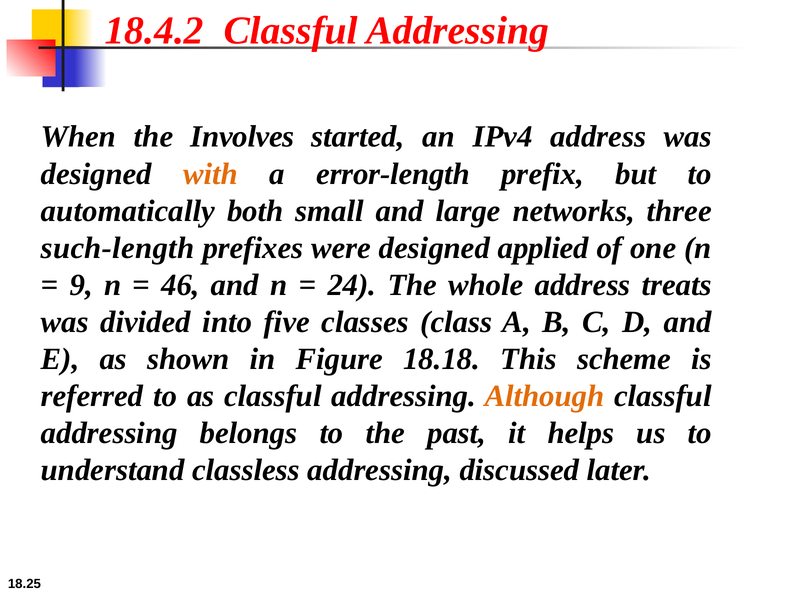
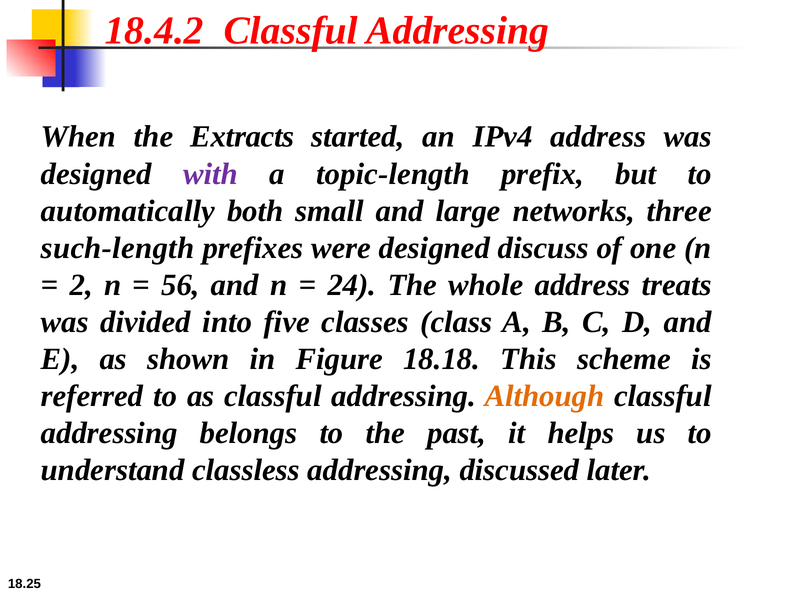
Involves: Involves -> Extracts
with colour: orange -> purple
error-length: error-length -> topic-length
applied: applied -> discuss
9: 9 -> 2
46: 46 -> 56
